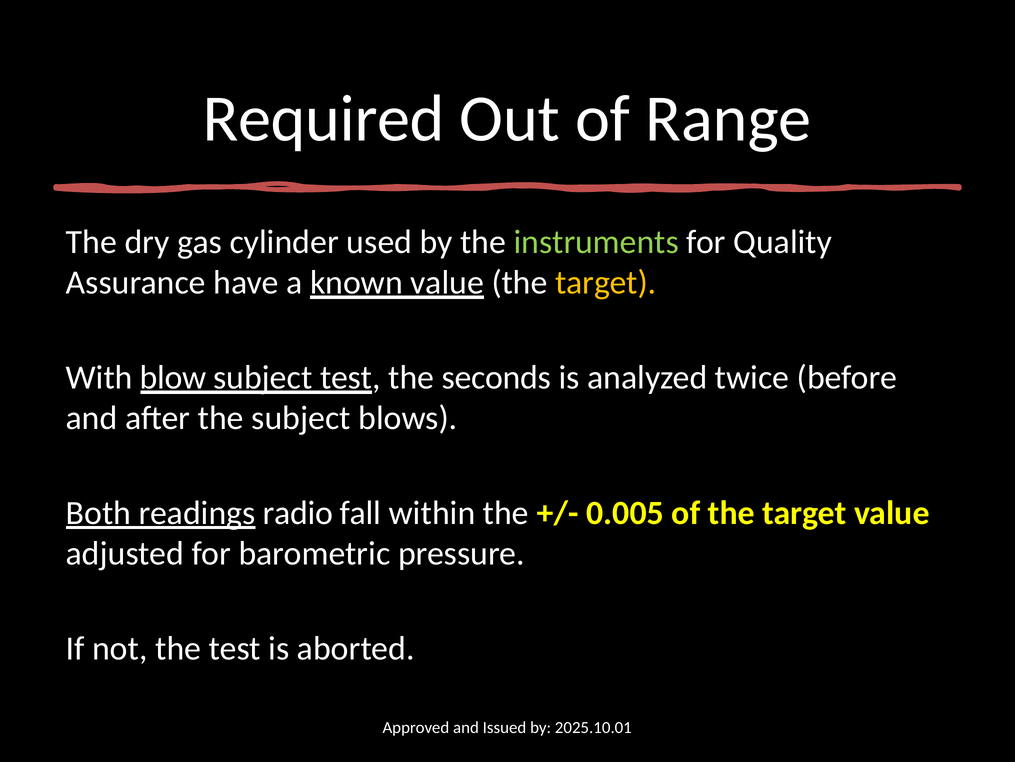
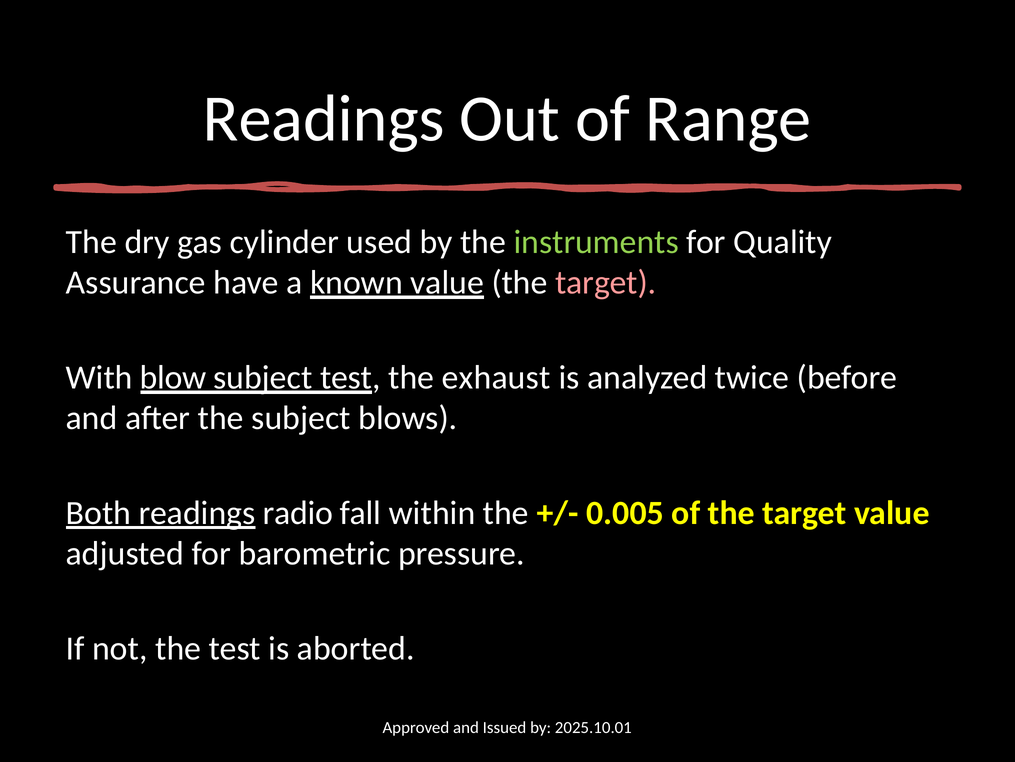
Required at (324, 119): Required -> Readings
target at (606, 283) colour: yellow -> pink
seconds: seconds -> exhaust
